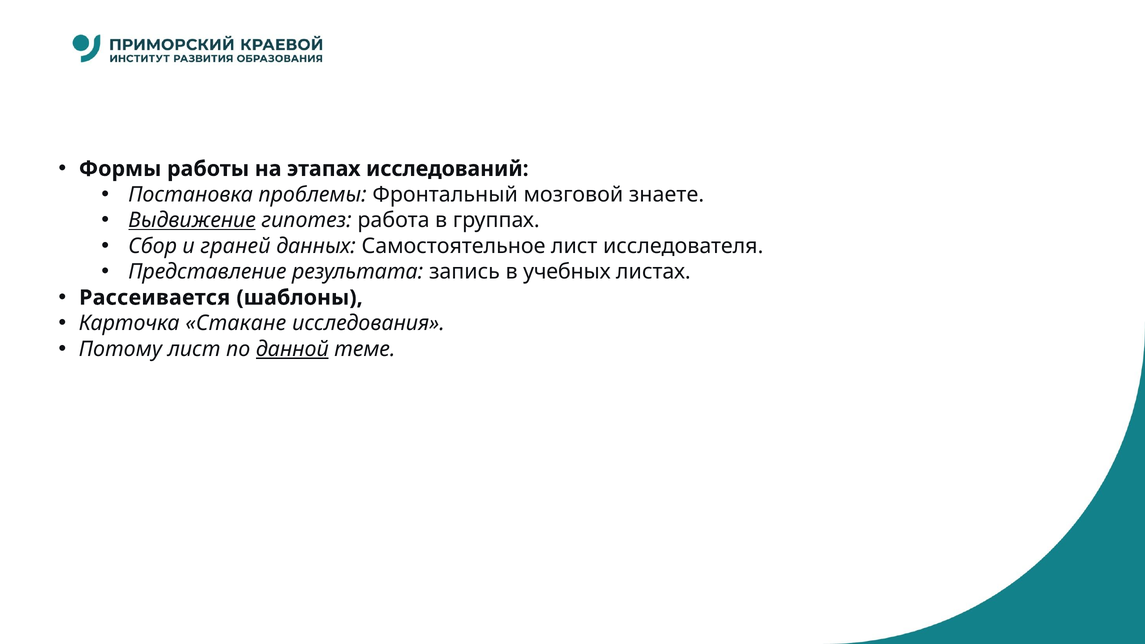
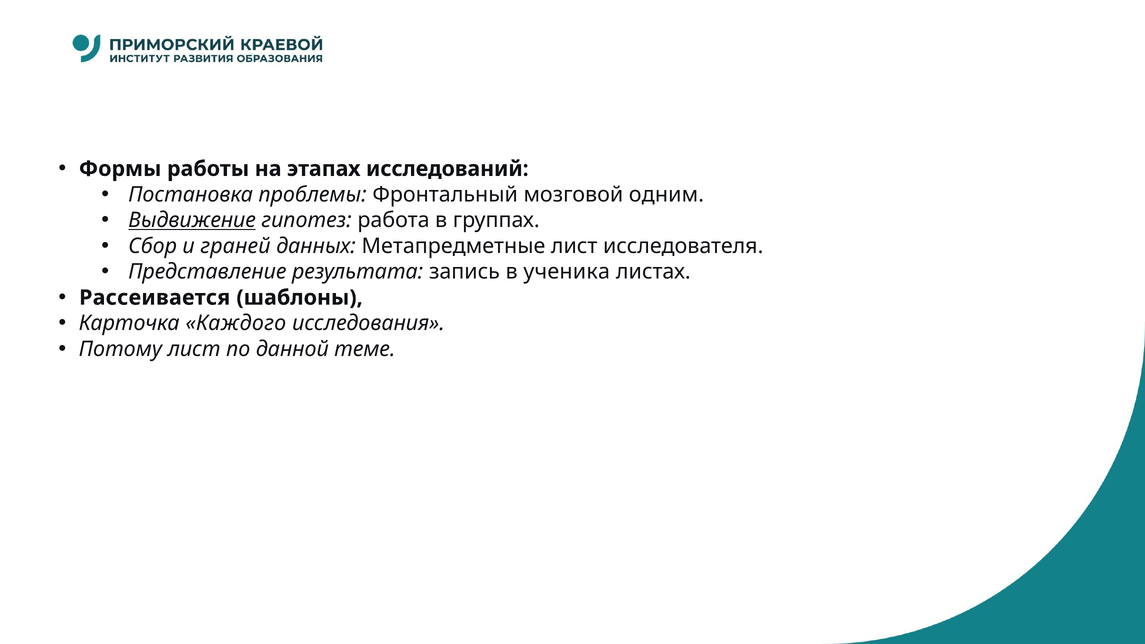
знаете: знаете -> одним
Самостоятельное: Самостоятельное -> Метапредметные
учебных: учебных -> ученика
Стакане: Стакане -> Каждого
данной underline: present -> none
